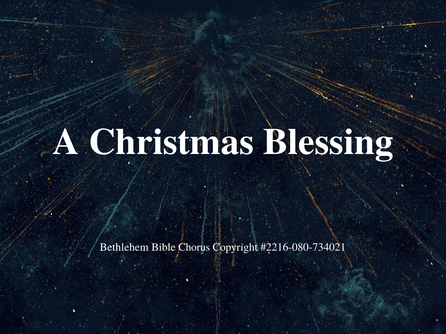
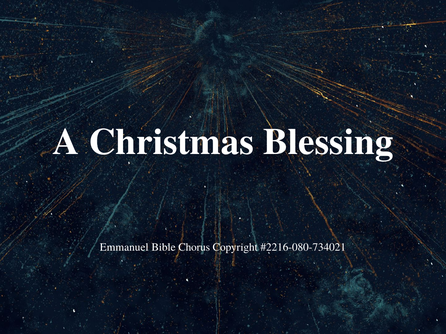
Bethlehem: Bethlehem -> Emmanuel
